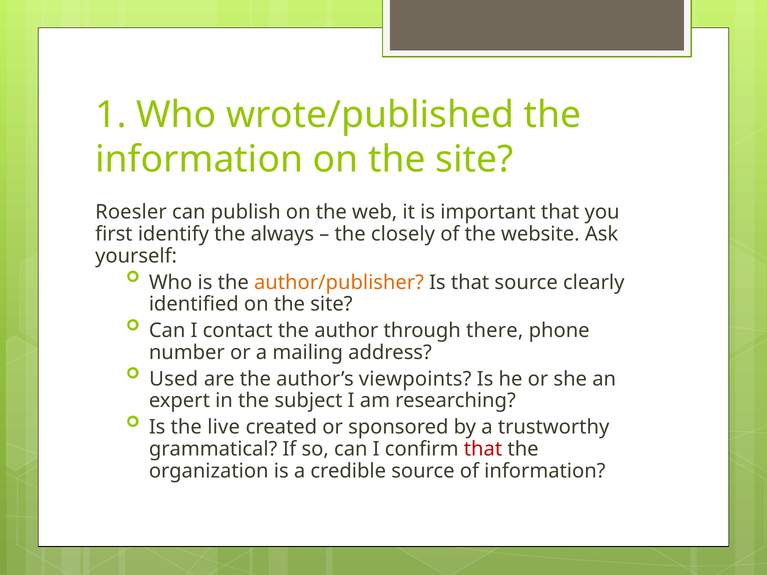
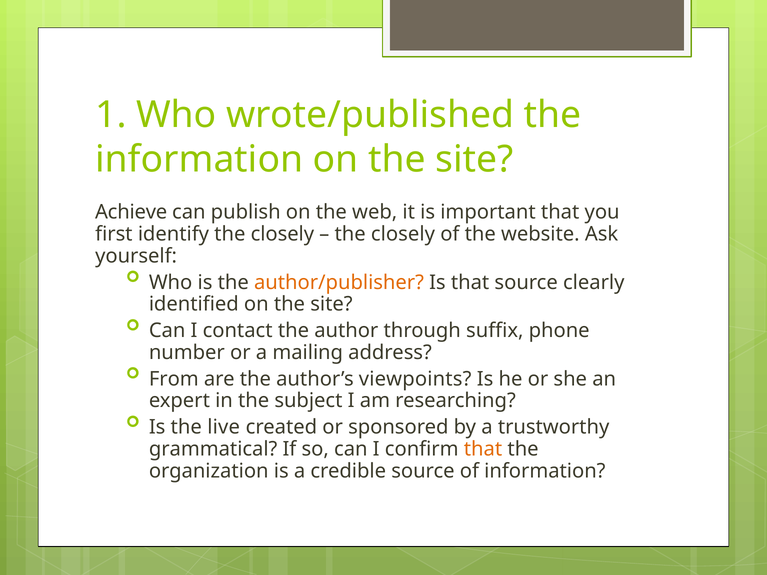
Roesler: Roesler -> Achieve
identify the always: always -> closely
there: there -> suffix
Used: Used -> From
that at (483, 449) colour: red -> orange
